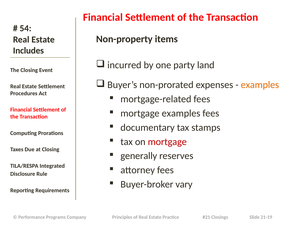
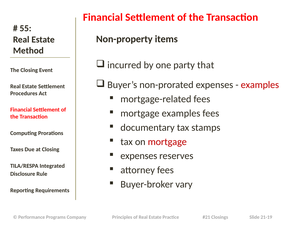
54: 54 -> 55
Includes: Includes -> Method
land: land -> that
examples at (260, 85) colour: orange -> red
generally at (139, 156): generally -> expenses
